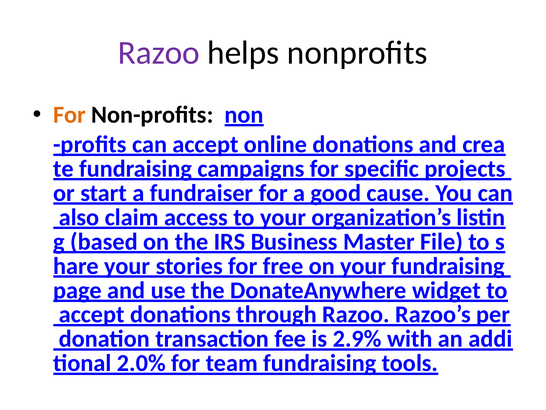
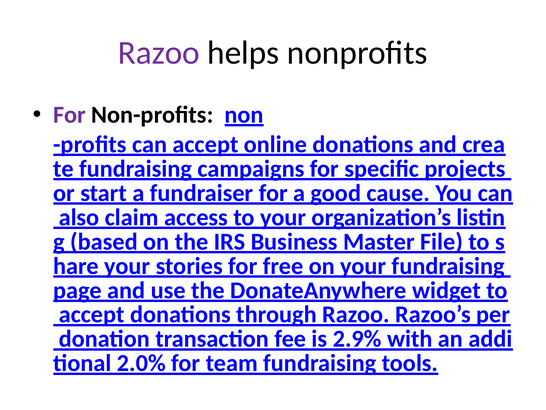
For at (70, 115) colour: orange -> purple
